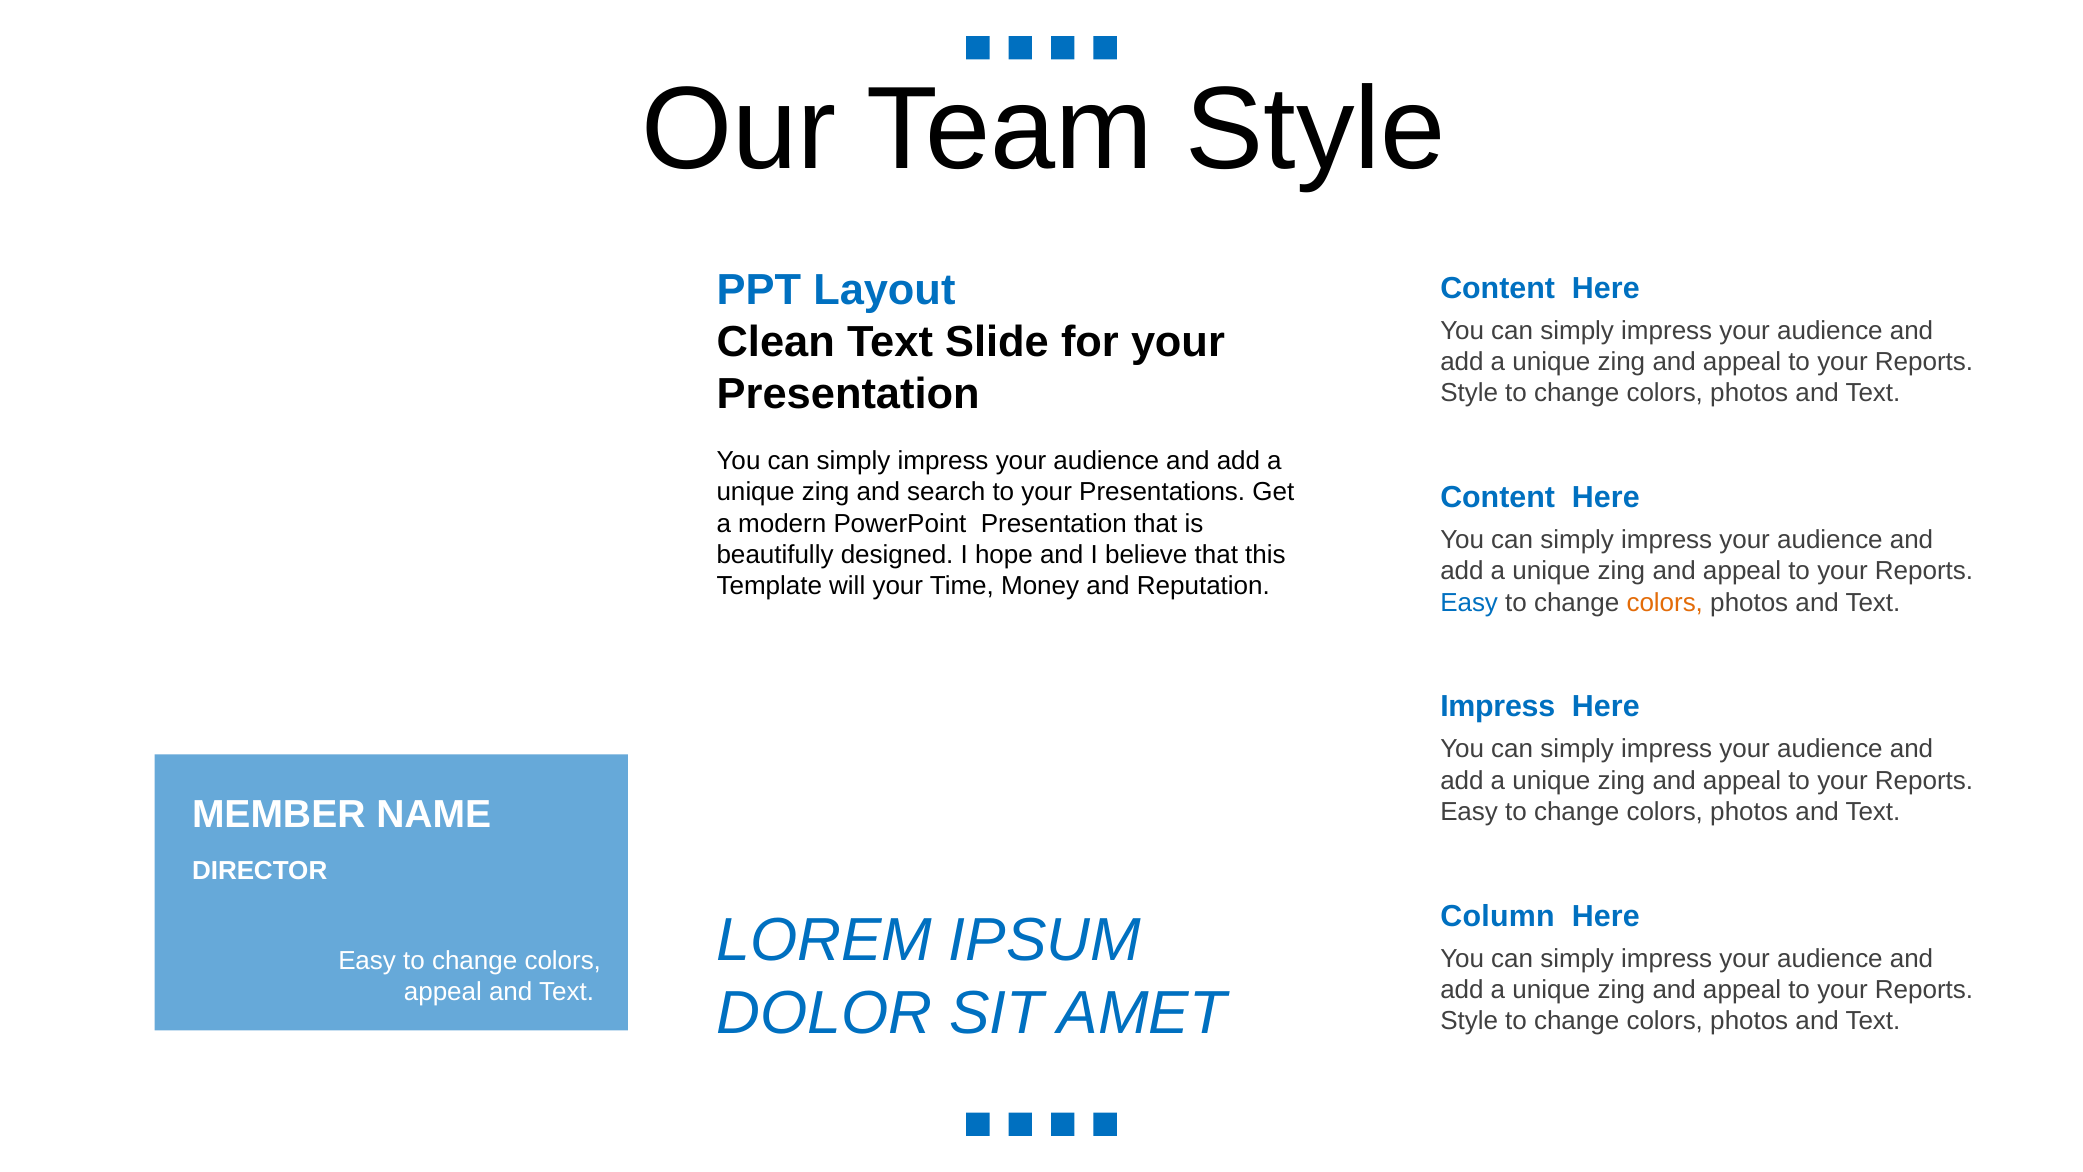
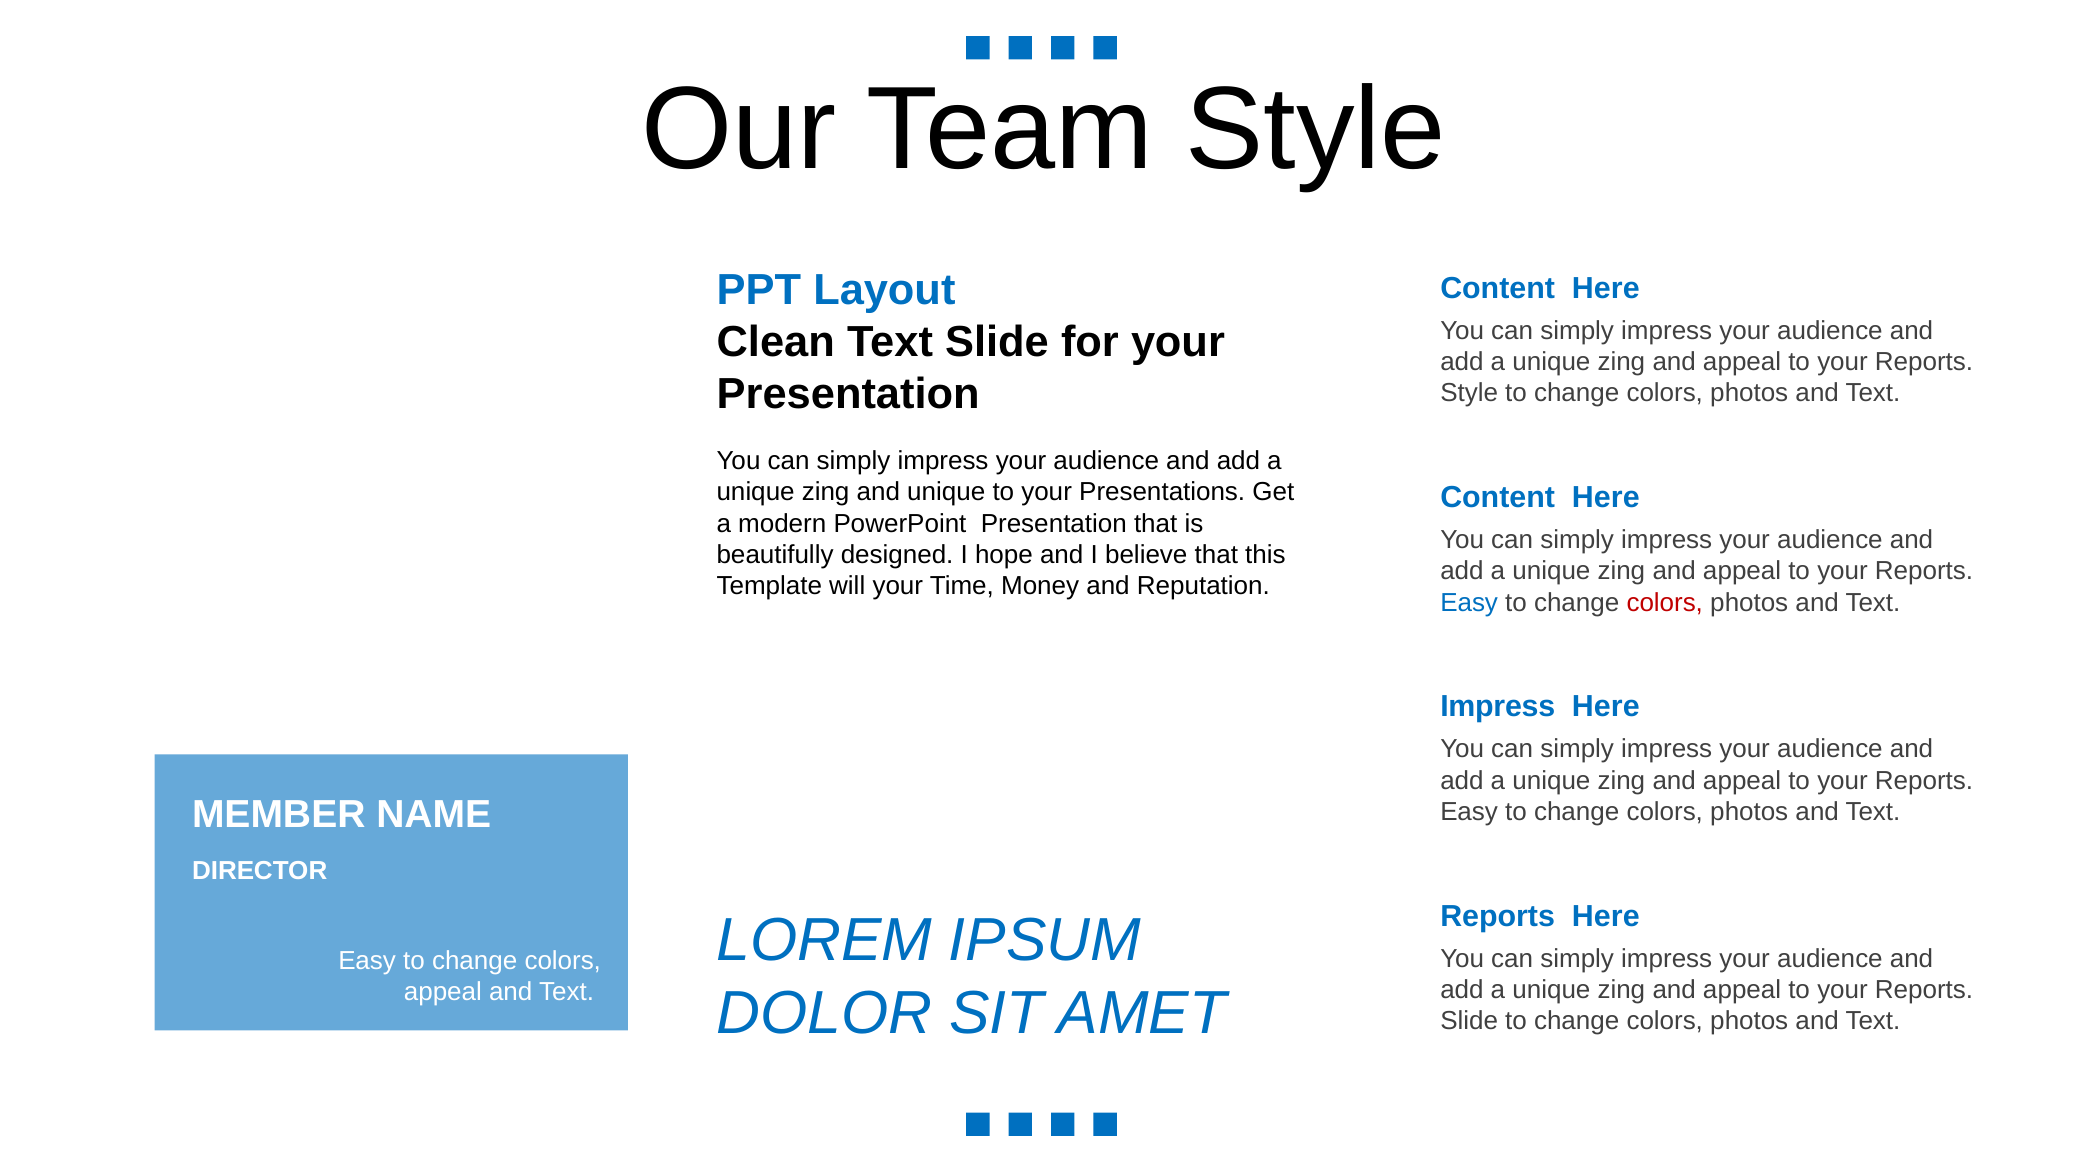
and search: search -> unique
colors at (1665, 602) colour: orange -> red
Column at (1497, 916): Column -> Reports
Style at (1469, 1021): Style -> Slide
